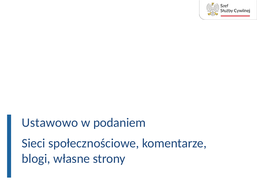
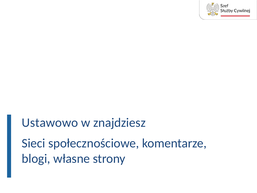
podaniem: podaniem -> znajdziesz
